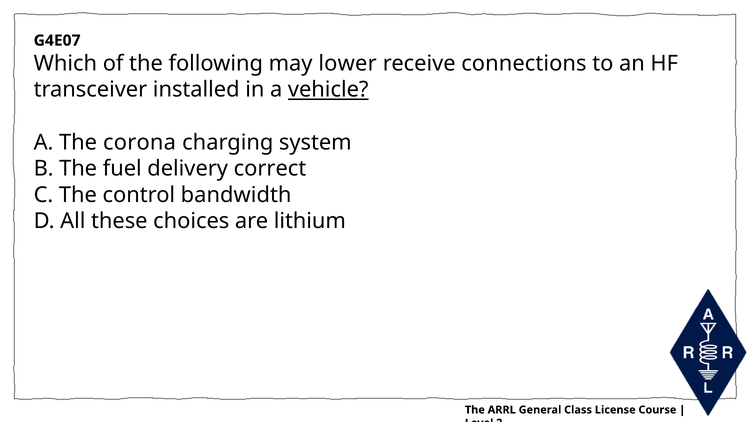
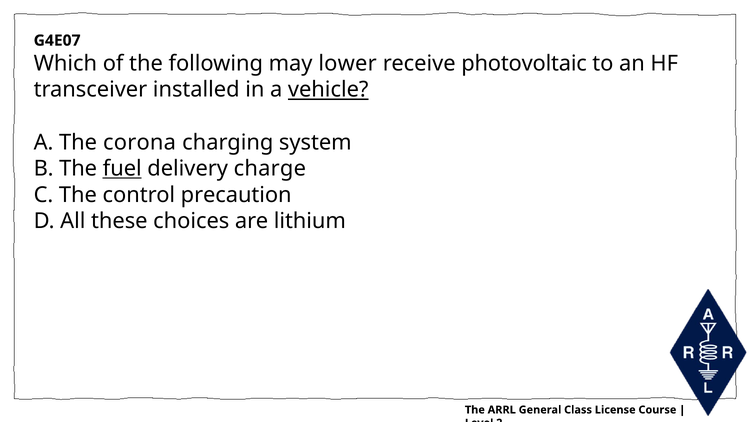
connections: connections -> photovoltaic
fuel underline: none -> present
correct: correct -> charge
bandwidth: bandwidth -> precaution
